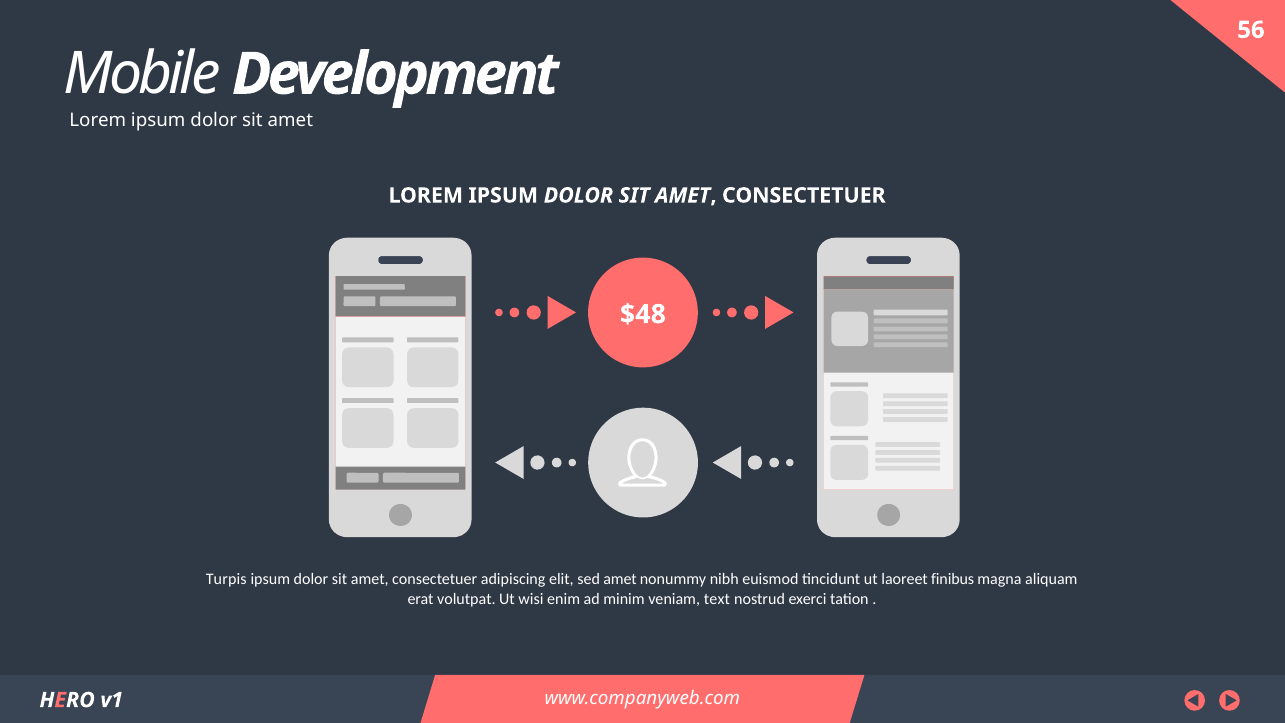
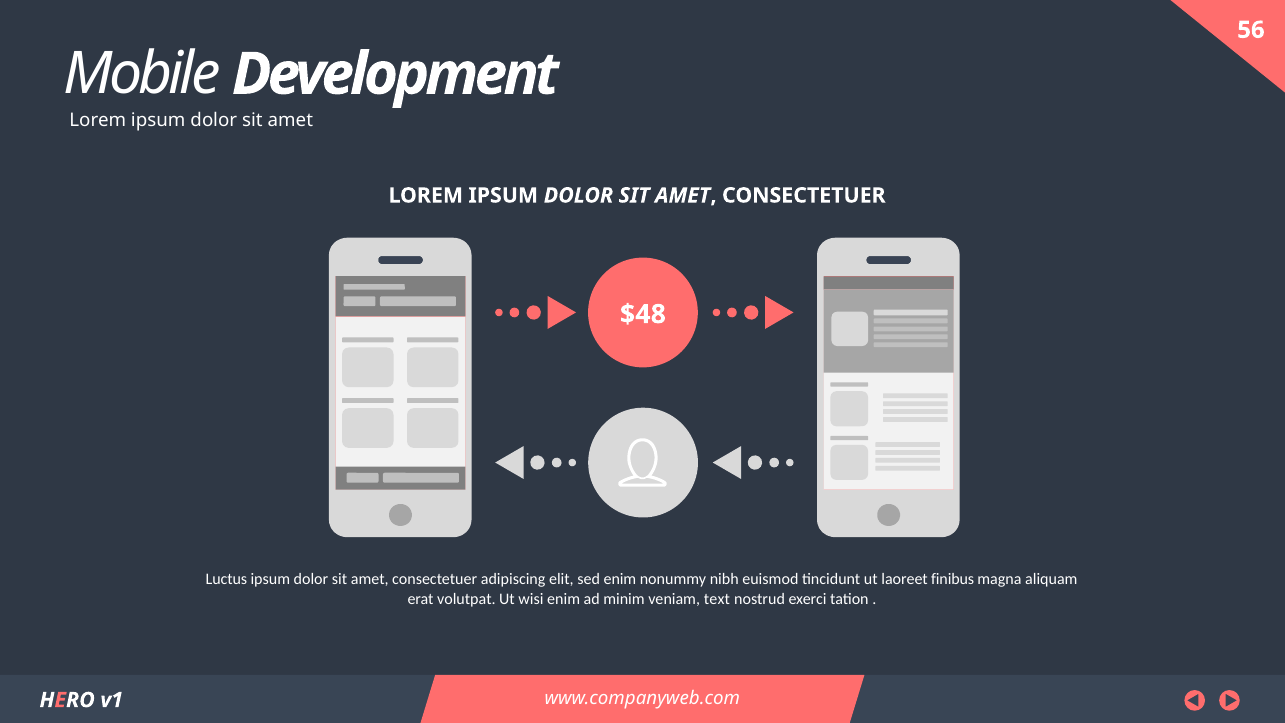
Turpis: Turpis -> Luctus
sed amet: amet -> enim
